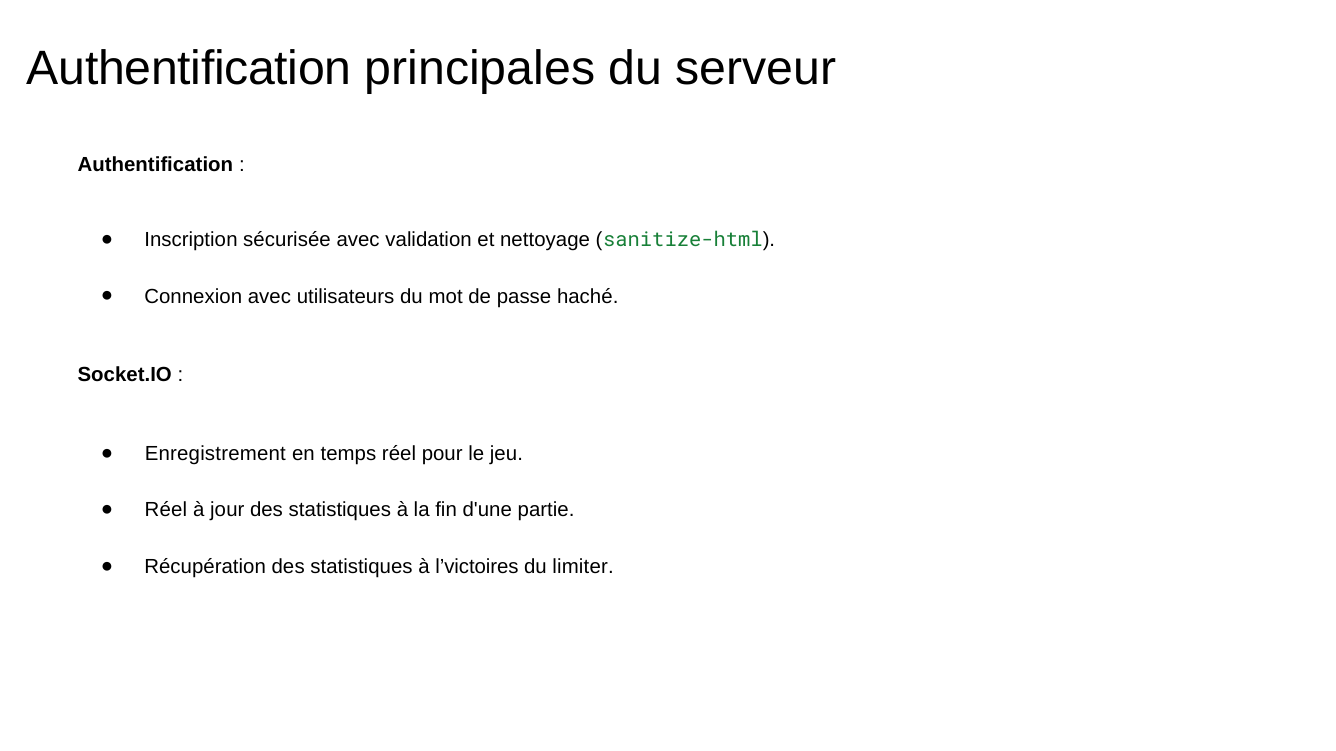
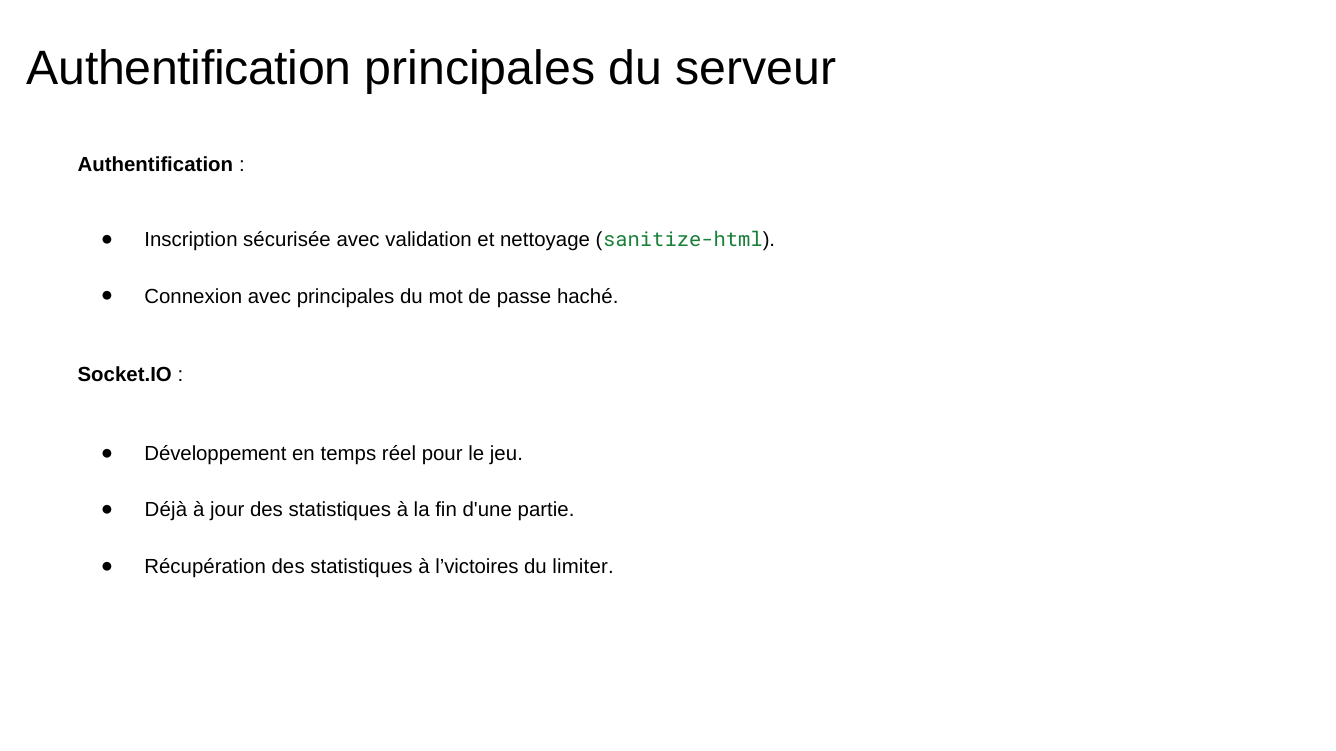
avec utilisateurs: utilisateurs -> principales
Enregistrement: Enregistrement -> Développement
Réel at (166, 511): Réel -> Déjà
